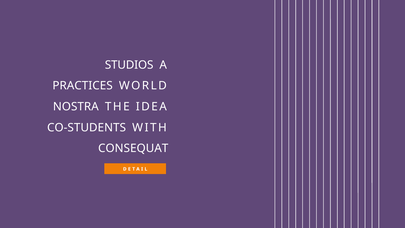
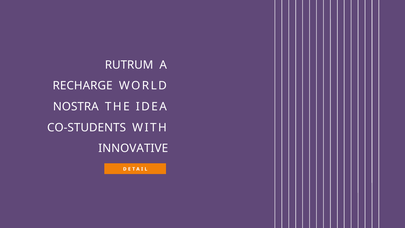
STUDIOS: STUDIOS -> RUTRUM
PRACTICES: PRACTICES -> RECHARGE
CONSEQUAT: CONSEQUAT -> INNOVATIVE
